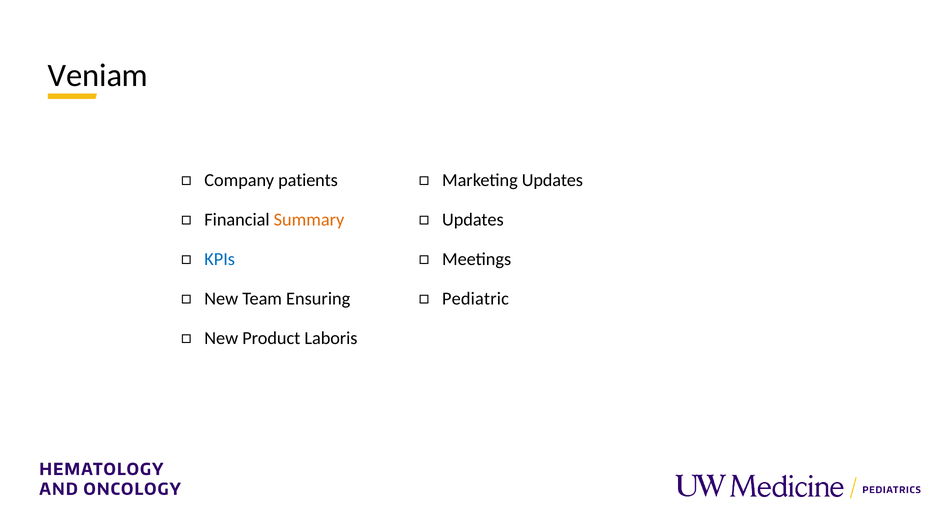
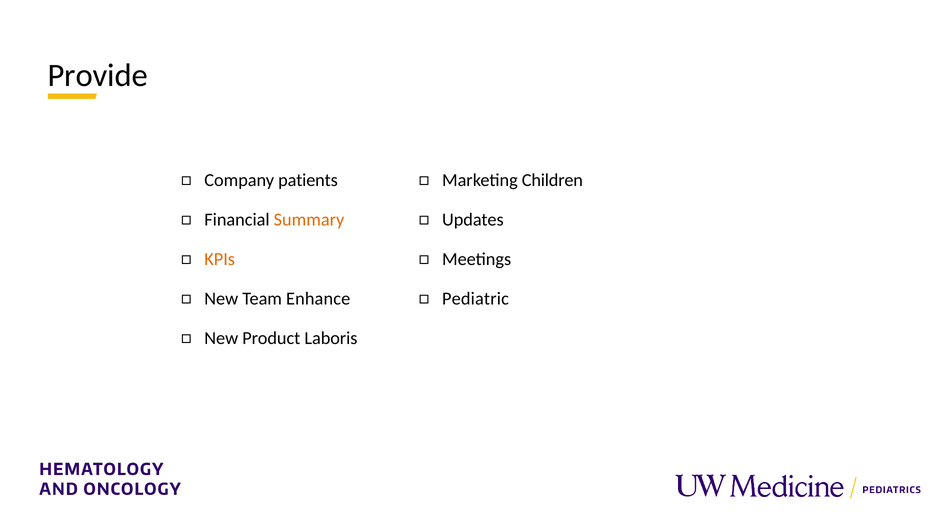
Veniam: Veniam -> Provide
Marketing Updates: Updates -> Children
KPIs colour: blue -> orange
Ensuring: Ensuring -> Enhance
